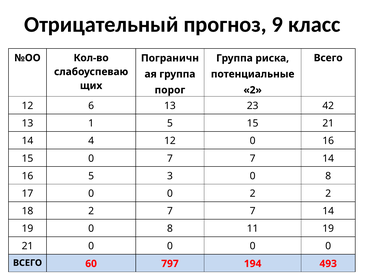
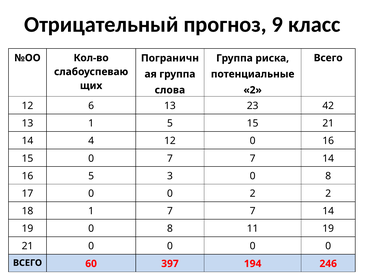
порог: порог -> слова
18 2: 2 -> 1
797: 797 -> 397
493: 493 -> 246
